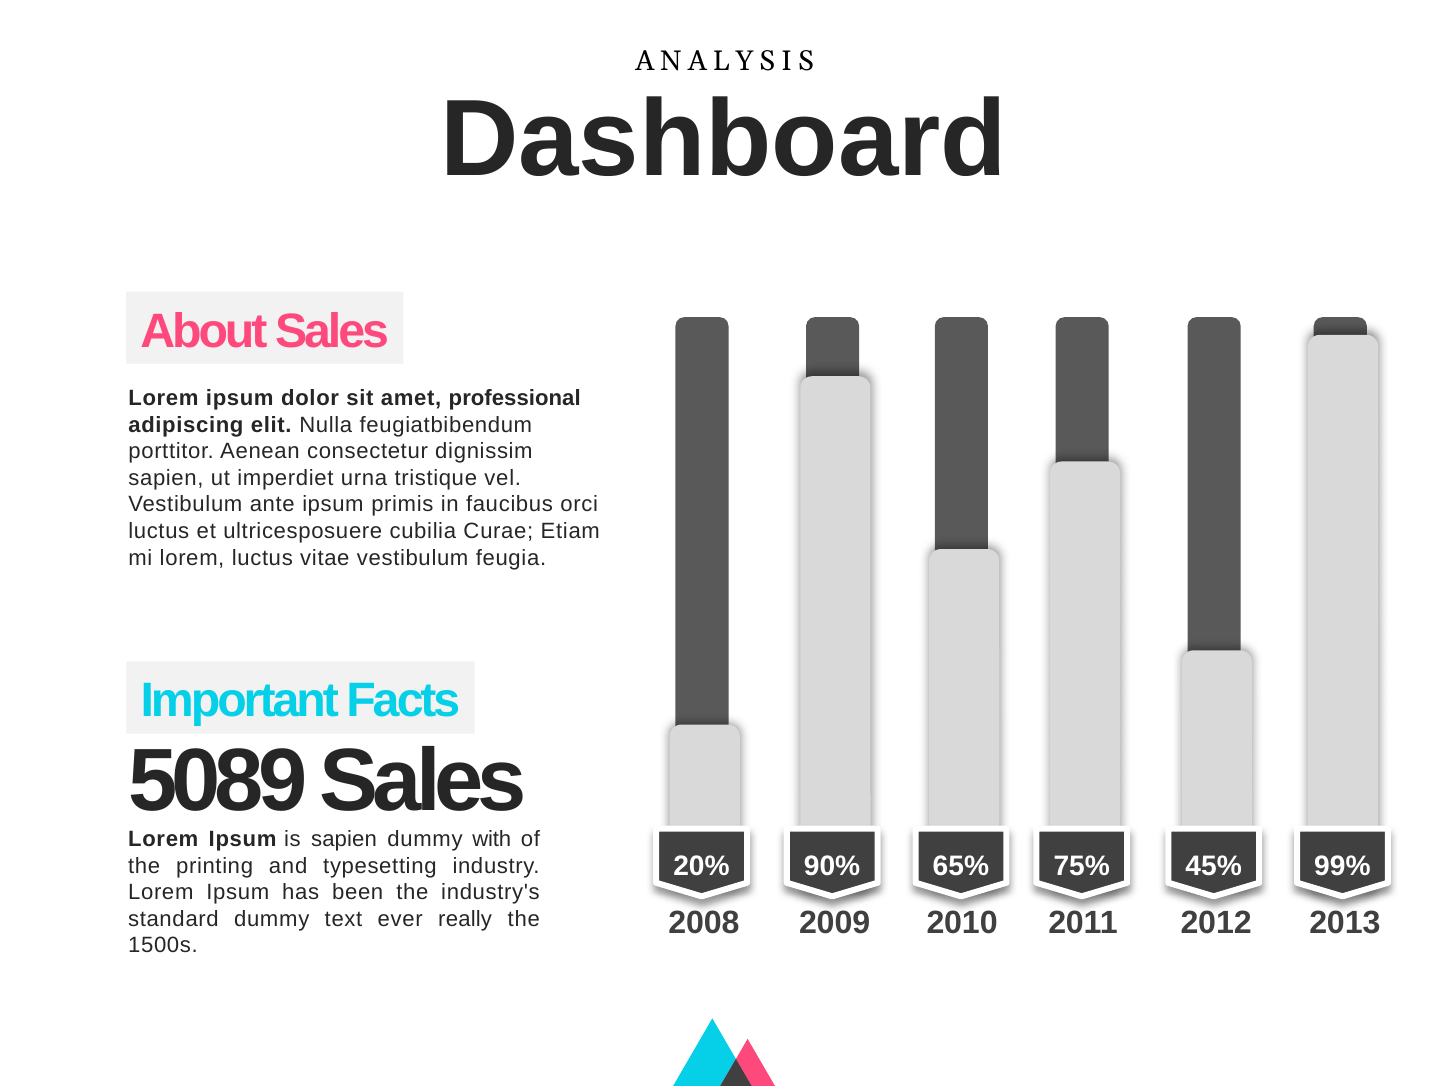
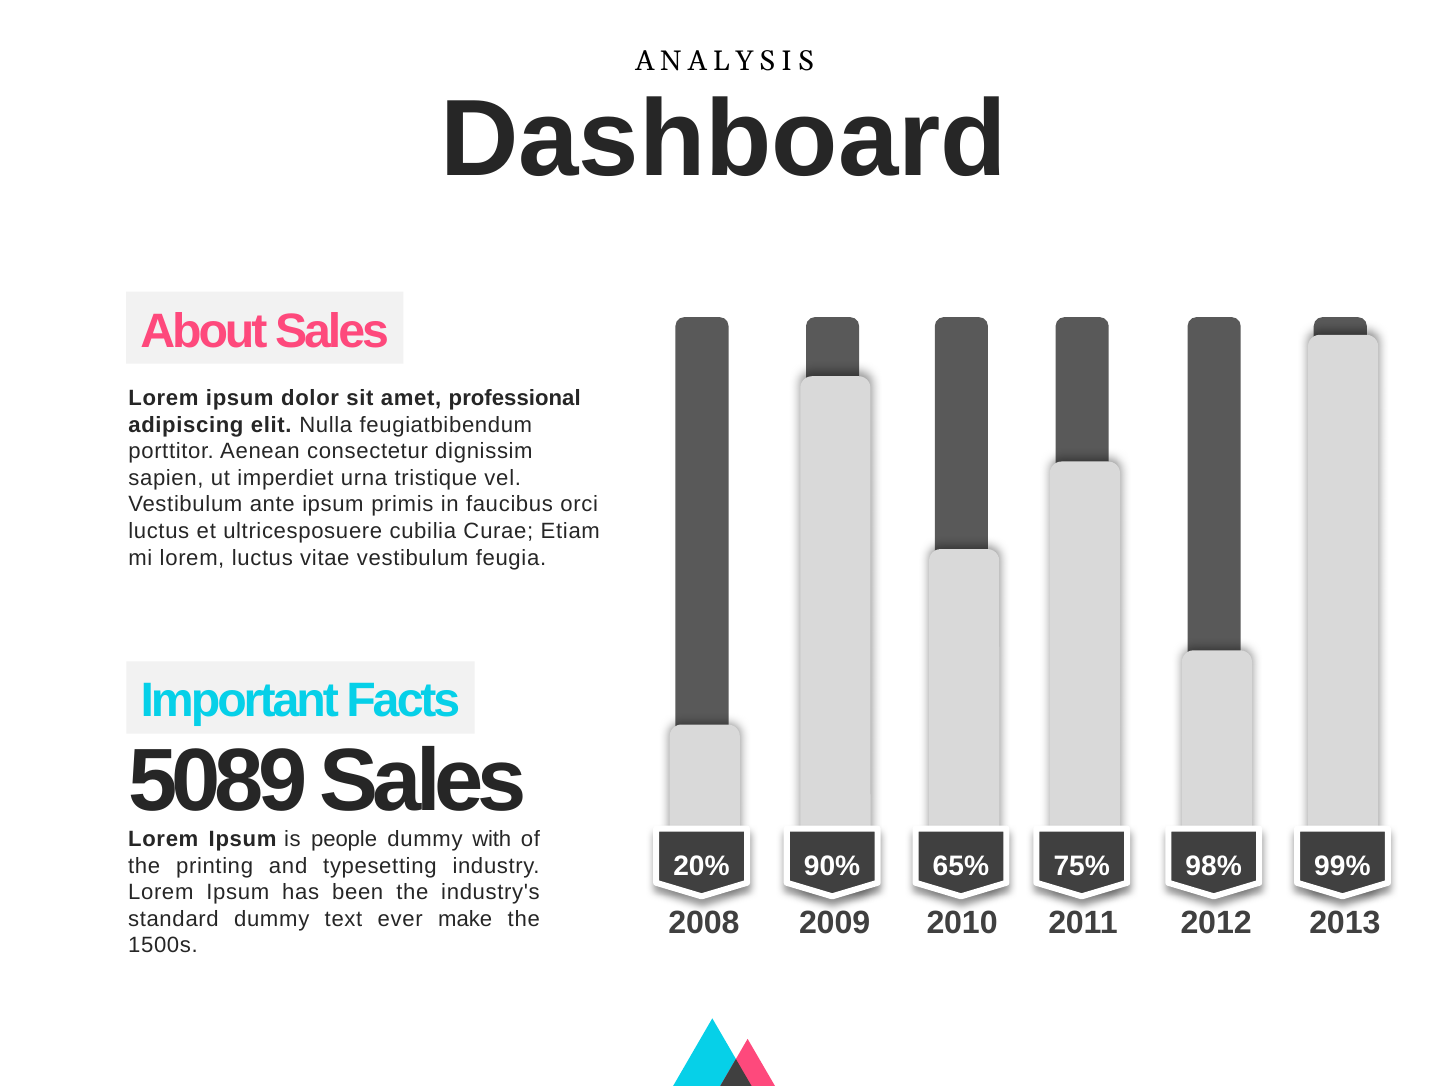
is sapien: sapien -> people
45%: 45% -> 98%
really: really -> make
